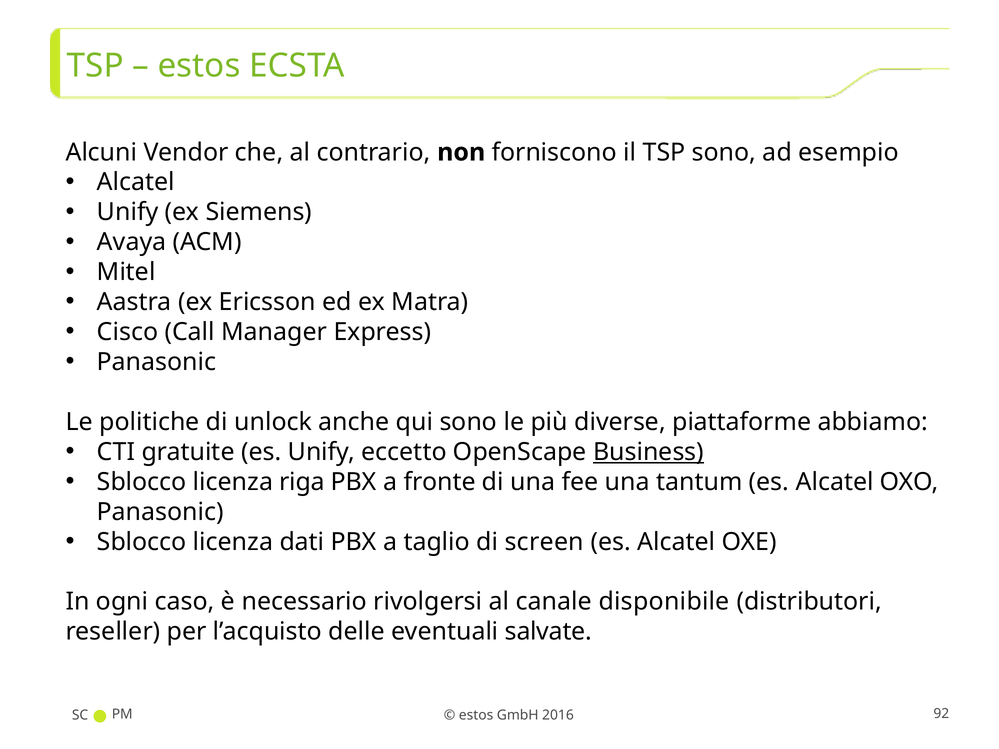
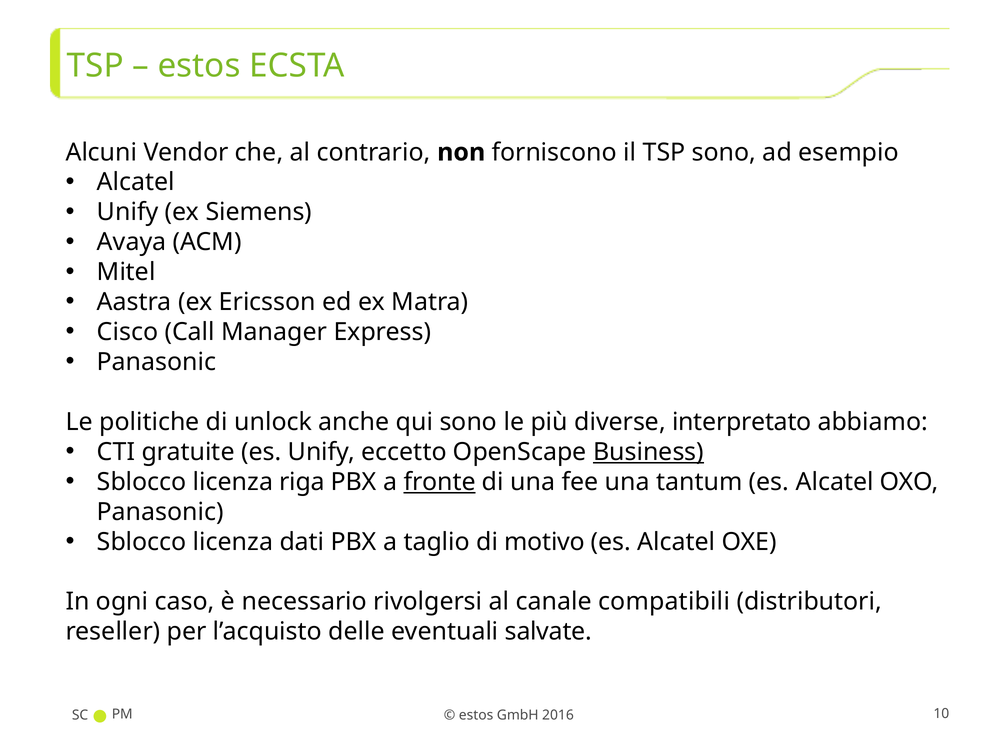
piattaforme: piattaforme -> interpretato
fronte underline: none -> present
screen: screen -> motivo
disponibile: disponibile -> compatibili
92: 92 -> 10
